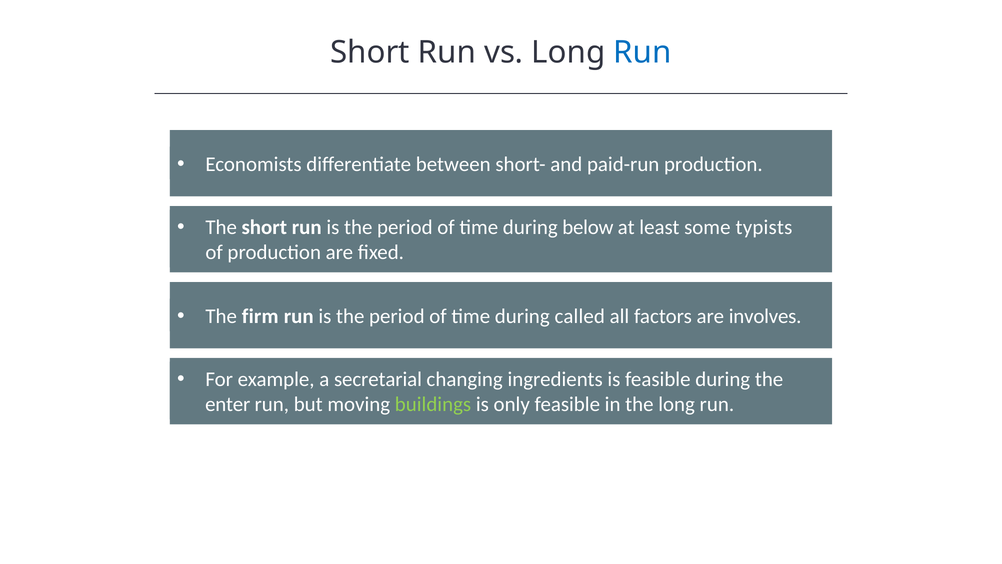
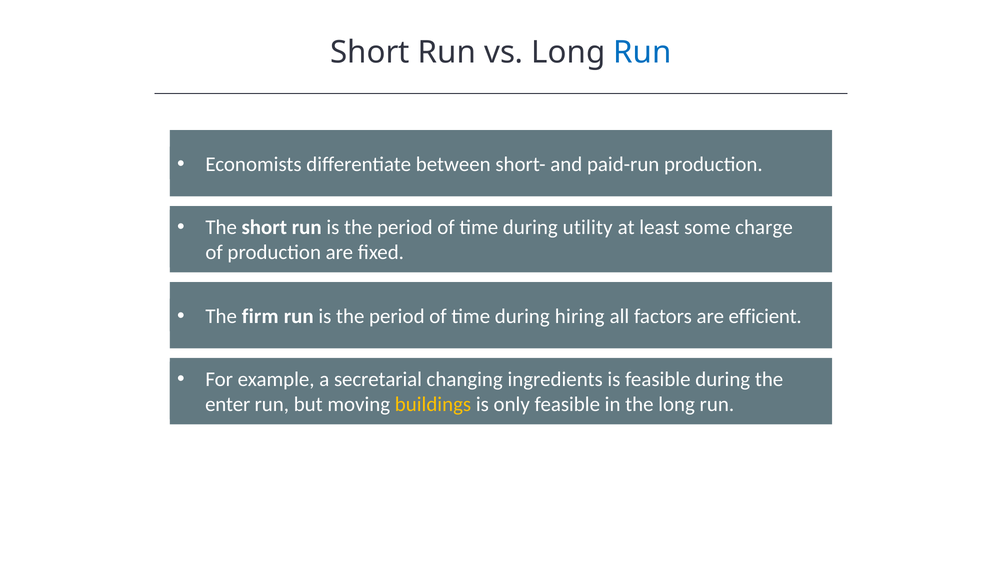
below: below -> utility
typists: typists -> charge
called: called -> hiring
involves: involves -> efficient
buildings colour: light green -> yellow
